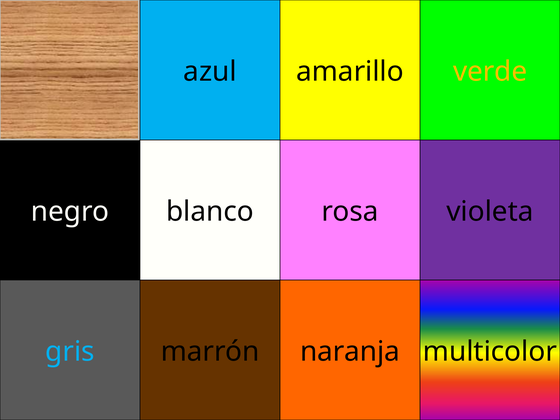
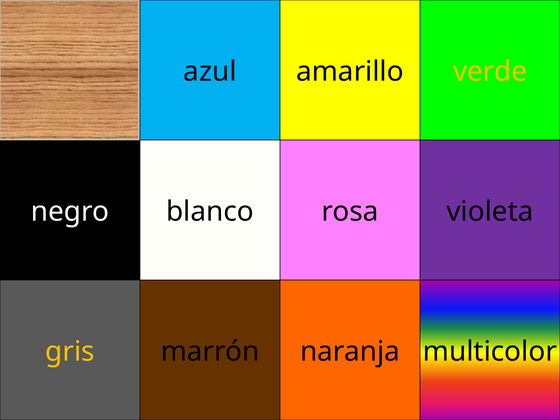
gris colour: light blue -> yellow
